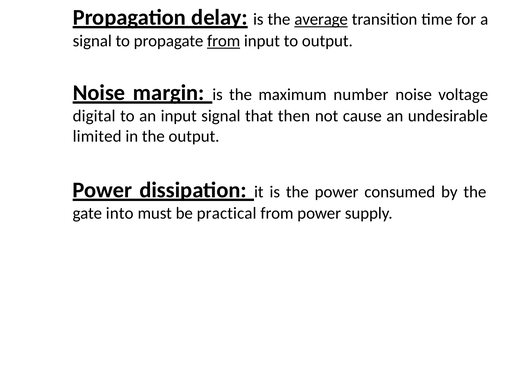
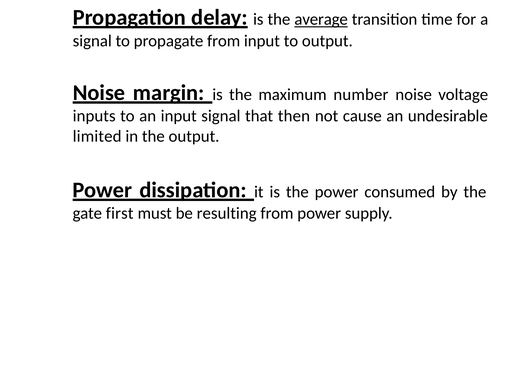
from at (224, 41) underline: present -> none
digital: digital -> inputs
into: into -> first
practical: practical -> resulting
